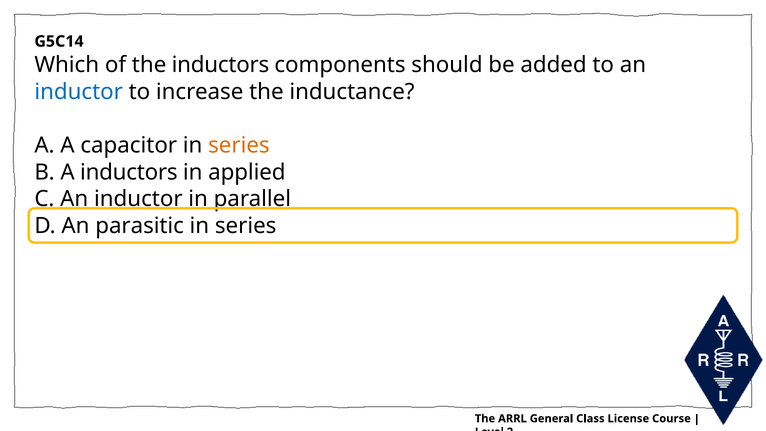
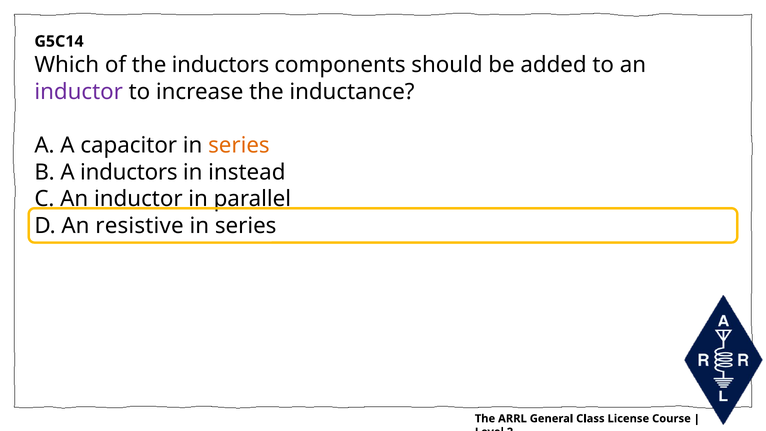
inductor at (79, 92) colour: blue -> purple
applied: applied -> instead
parasitic: parasitic -> resistive
